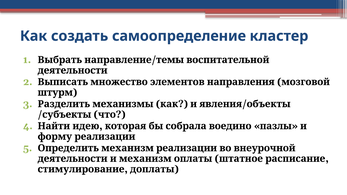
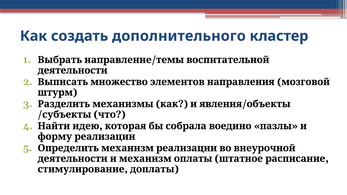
самоопределение: самоопределение -> дополнительного
